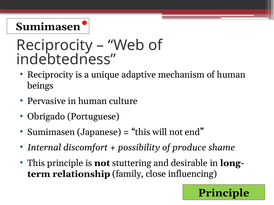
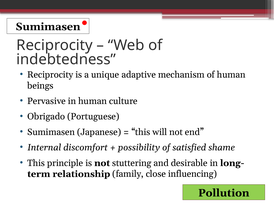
produce: produce -> satisfied
Principle at (224, 193): Principle -> Pollution
